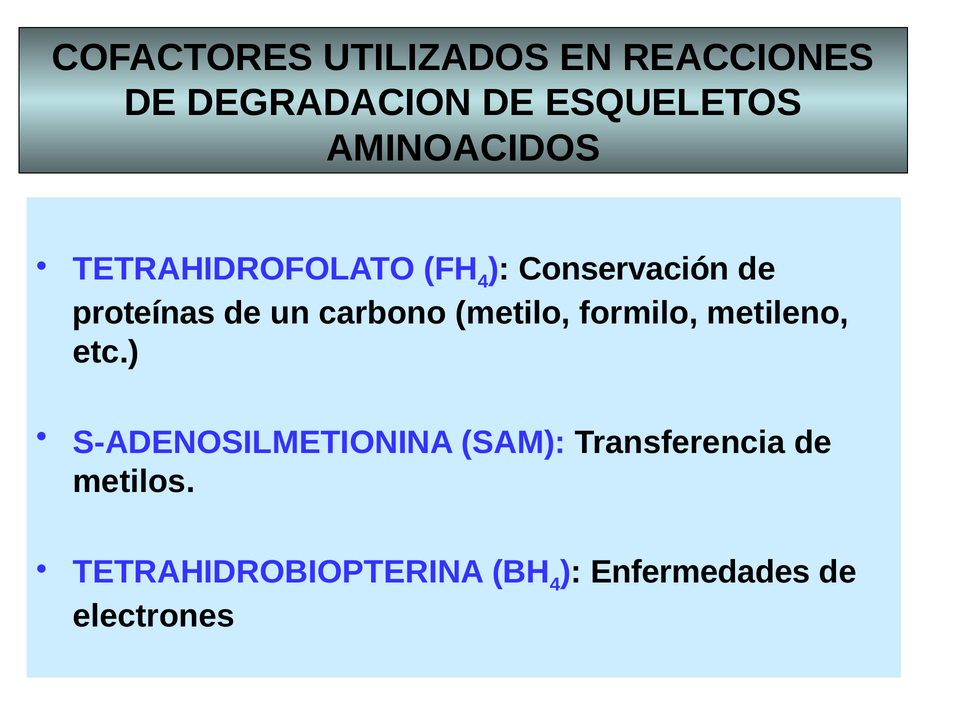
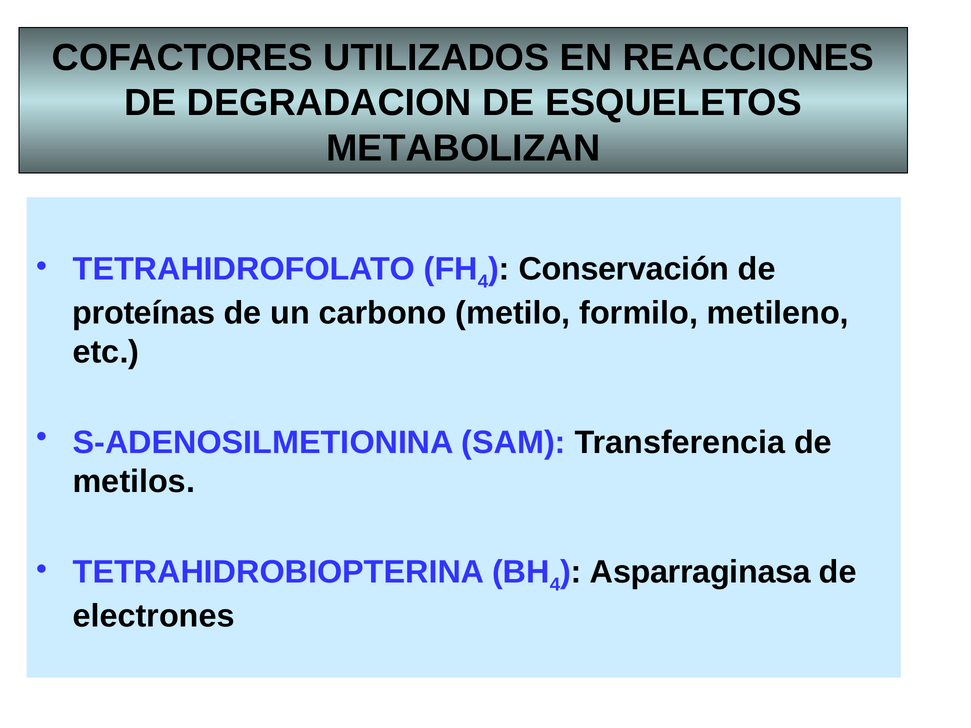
AMINOACIDOS: AMINOACIDOS -> METABOLIZAN
Enfermedades: Enfermedades -> Asparraginasa
